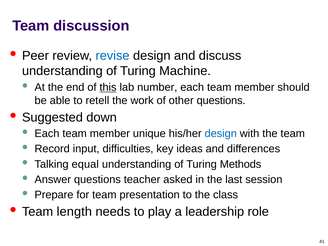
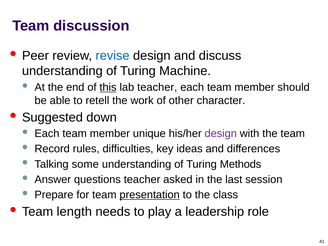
lab number: number -> teacher
other questions: questions -> character
design at (221, 134) colour: blue -> purple
input: input -> rules
equal: equal -> some
presentation underline: none -> present
